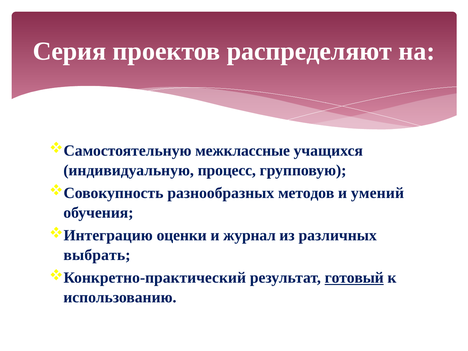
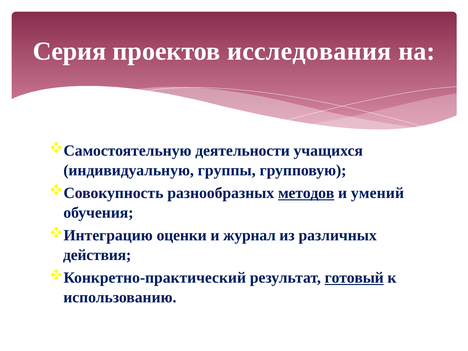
распределяют: распределяют -> исследования
межклассные: межклассные -> деятельности
процесс: процесс -> группы
методов underline: none -> present
выбрать: выбрать -> действия
